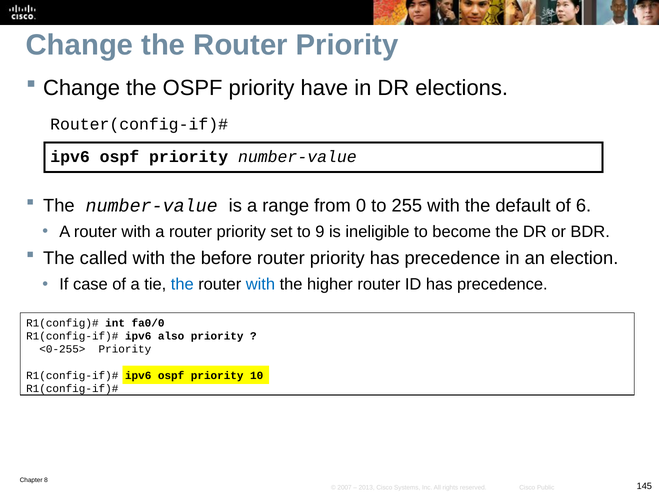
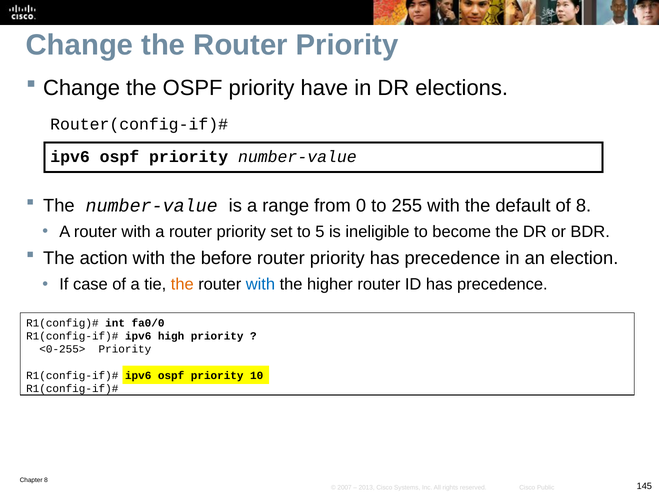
of 6: 6 -> 8
9: 9 -> 5
called: called -> action
the at (182, 285) colour: blue -> orange
also: also -> high
